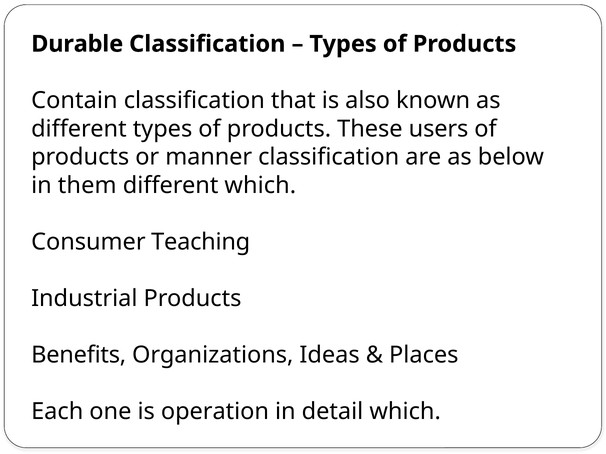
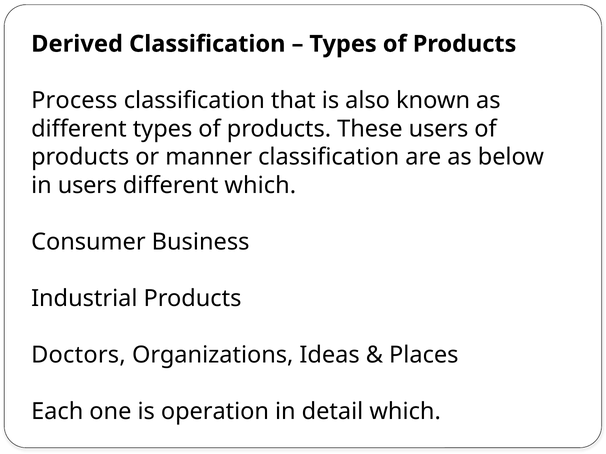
Durable: Durable -> Derived
Contain: Contain -> Process
in them: them -> users
Teaching: Teaching -> Business
Benefits: Benefits -> Doctors
